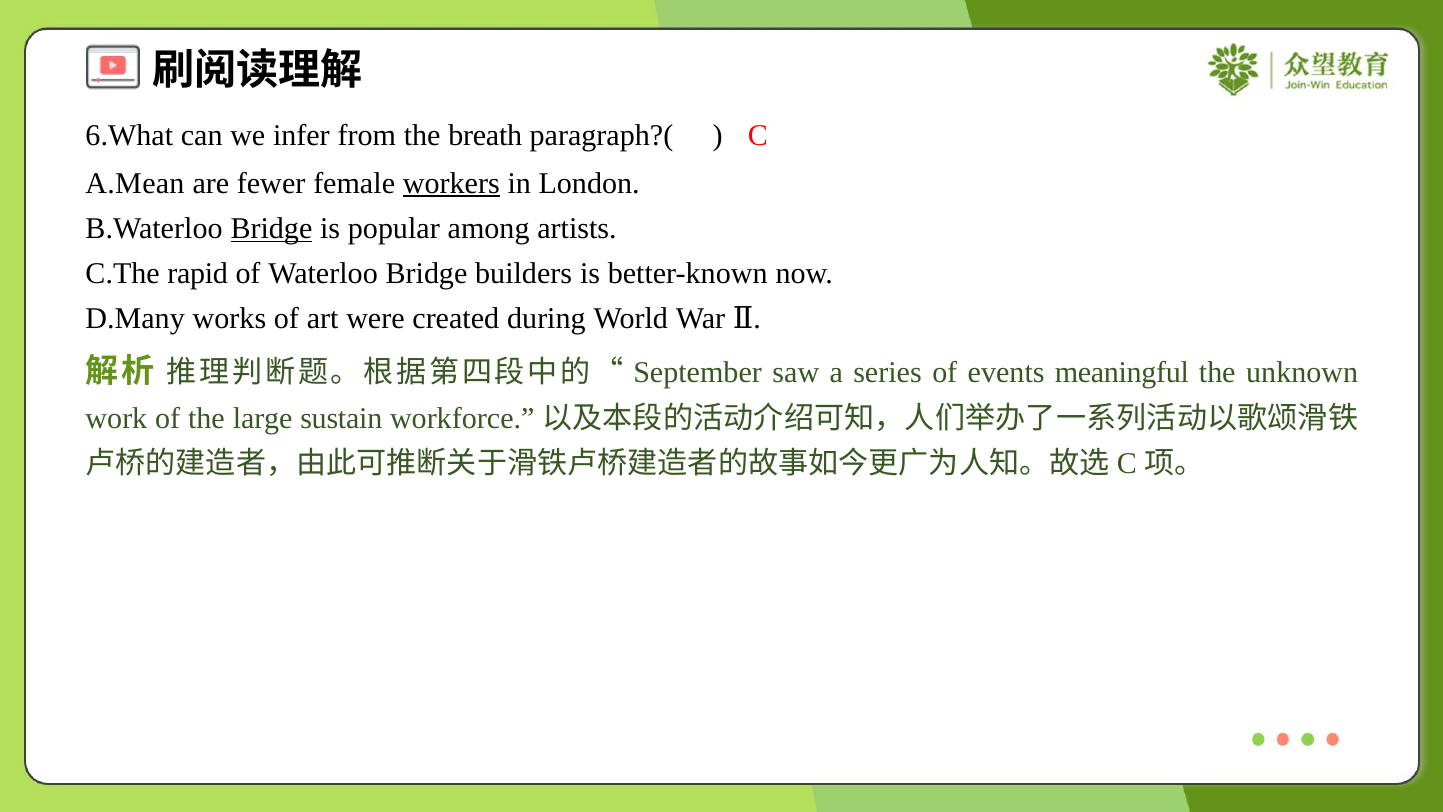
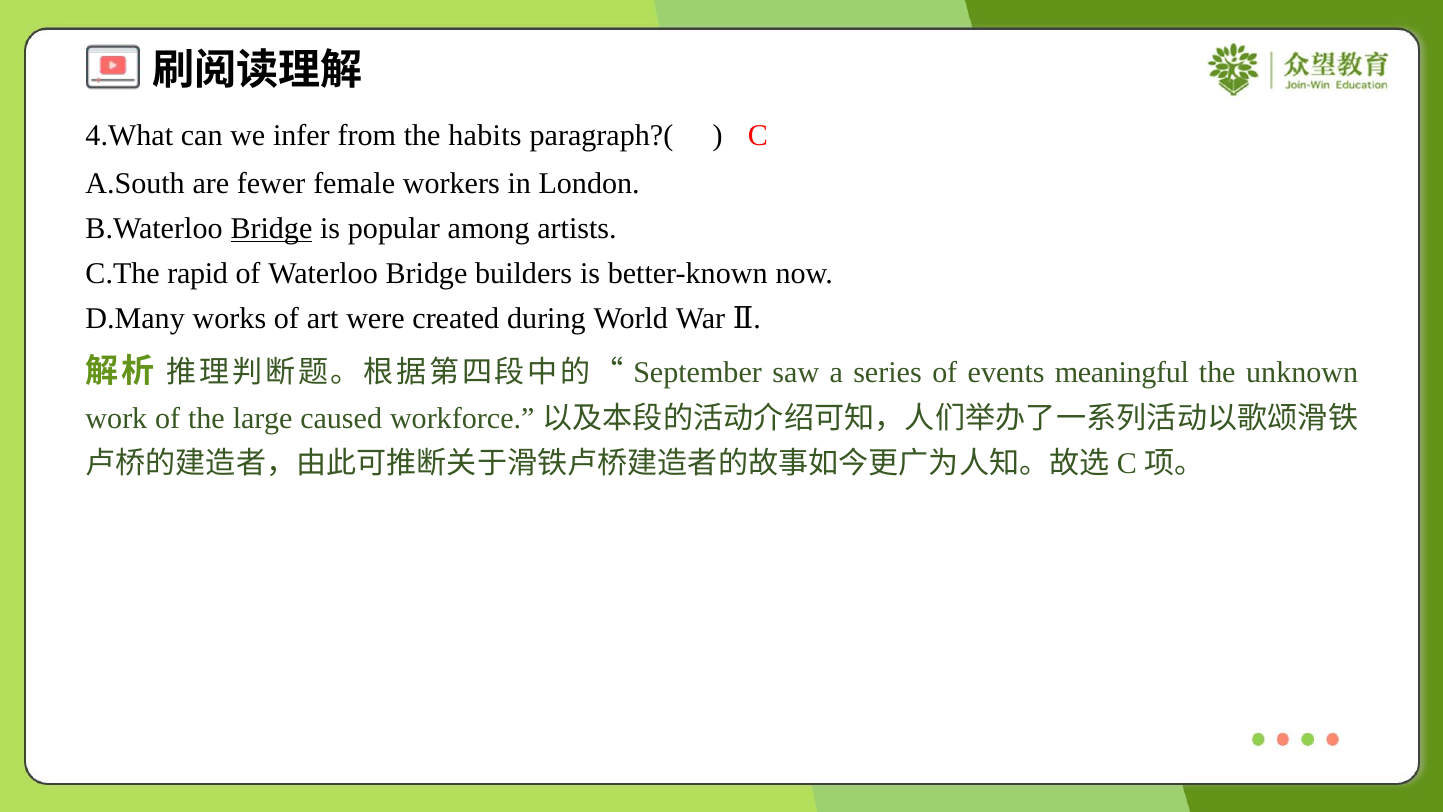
6.What: 6.What -> 4.What
breath: breath -> habits
A.Mean: A.Mean -> A.South
workers underline: present -> none
sustain: sustain -> caused
